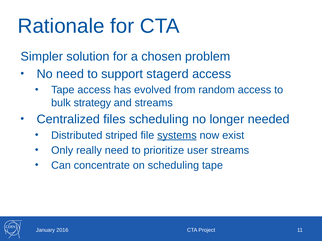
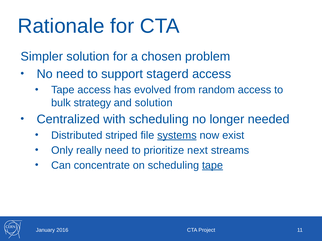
and streams: streams -> solution
files: files -> with
user: user -> next
tape at (212, 166) underline: none -> present
